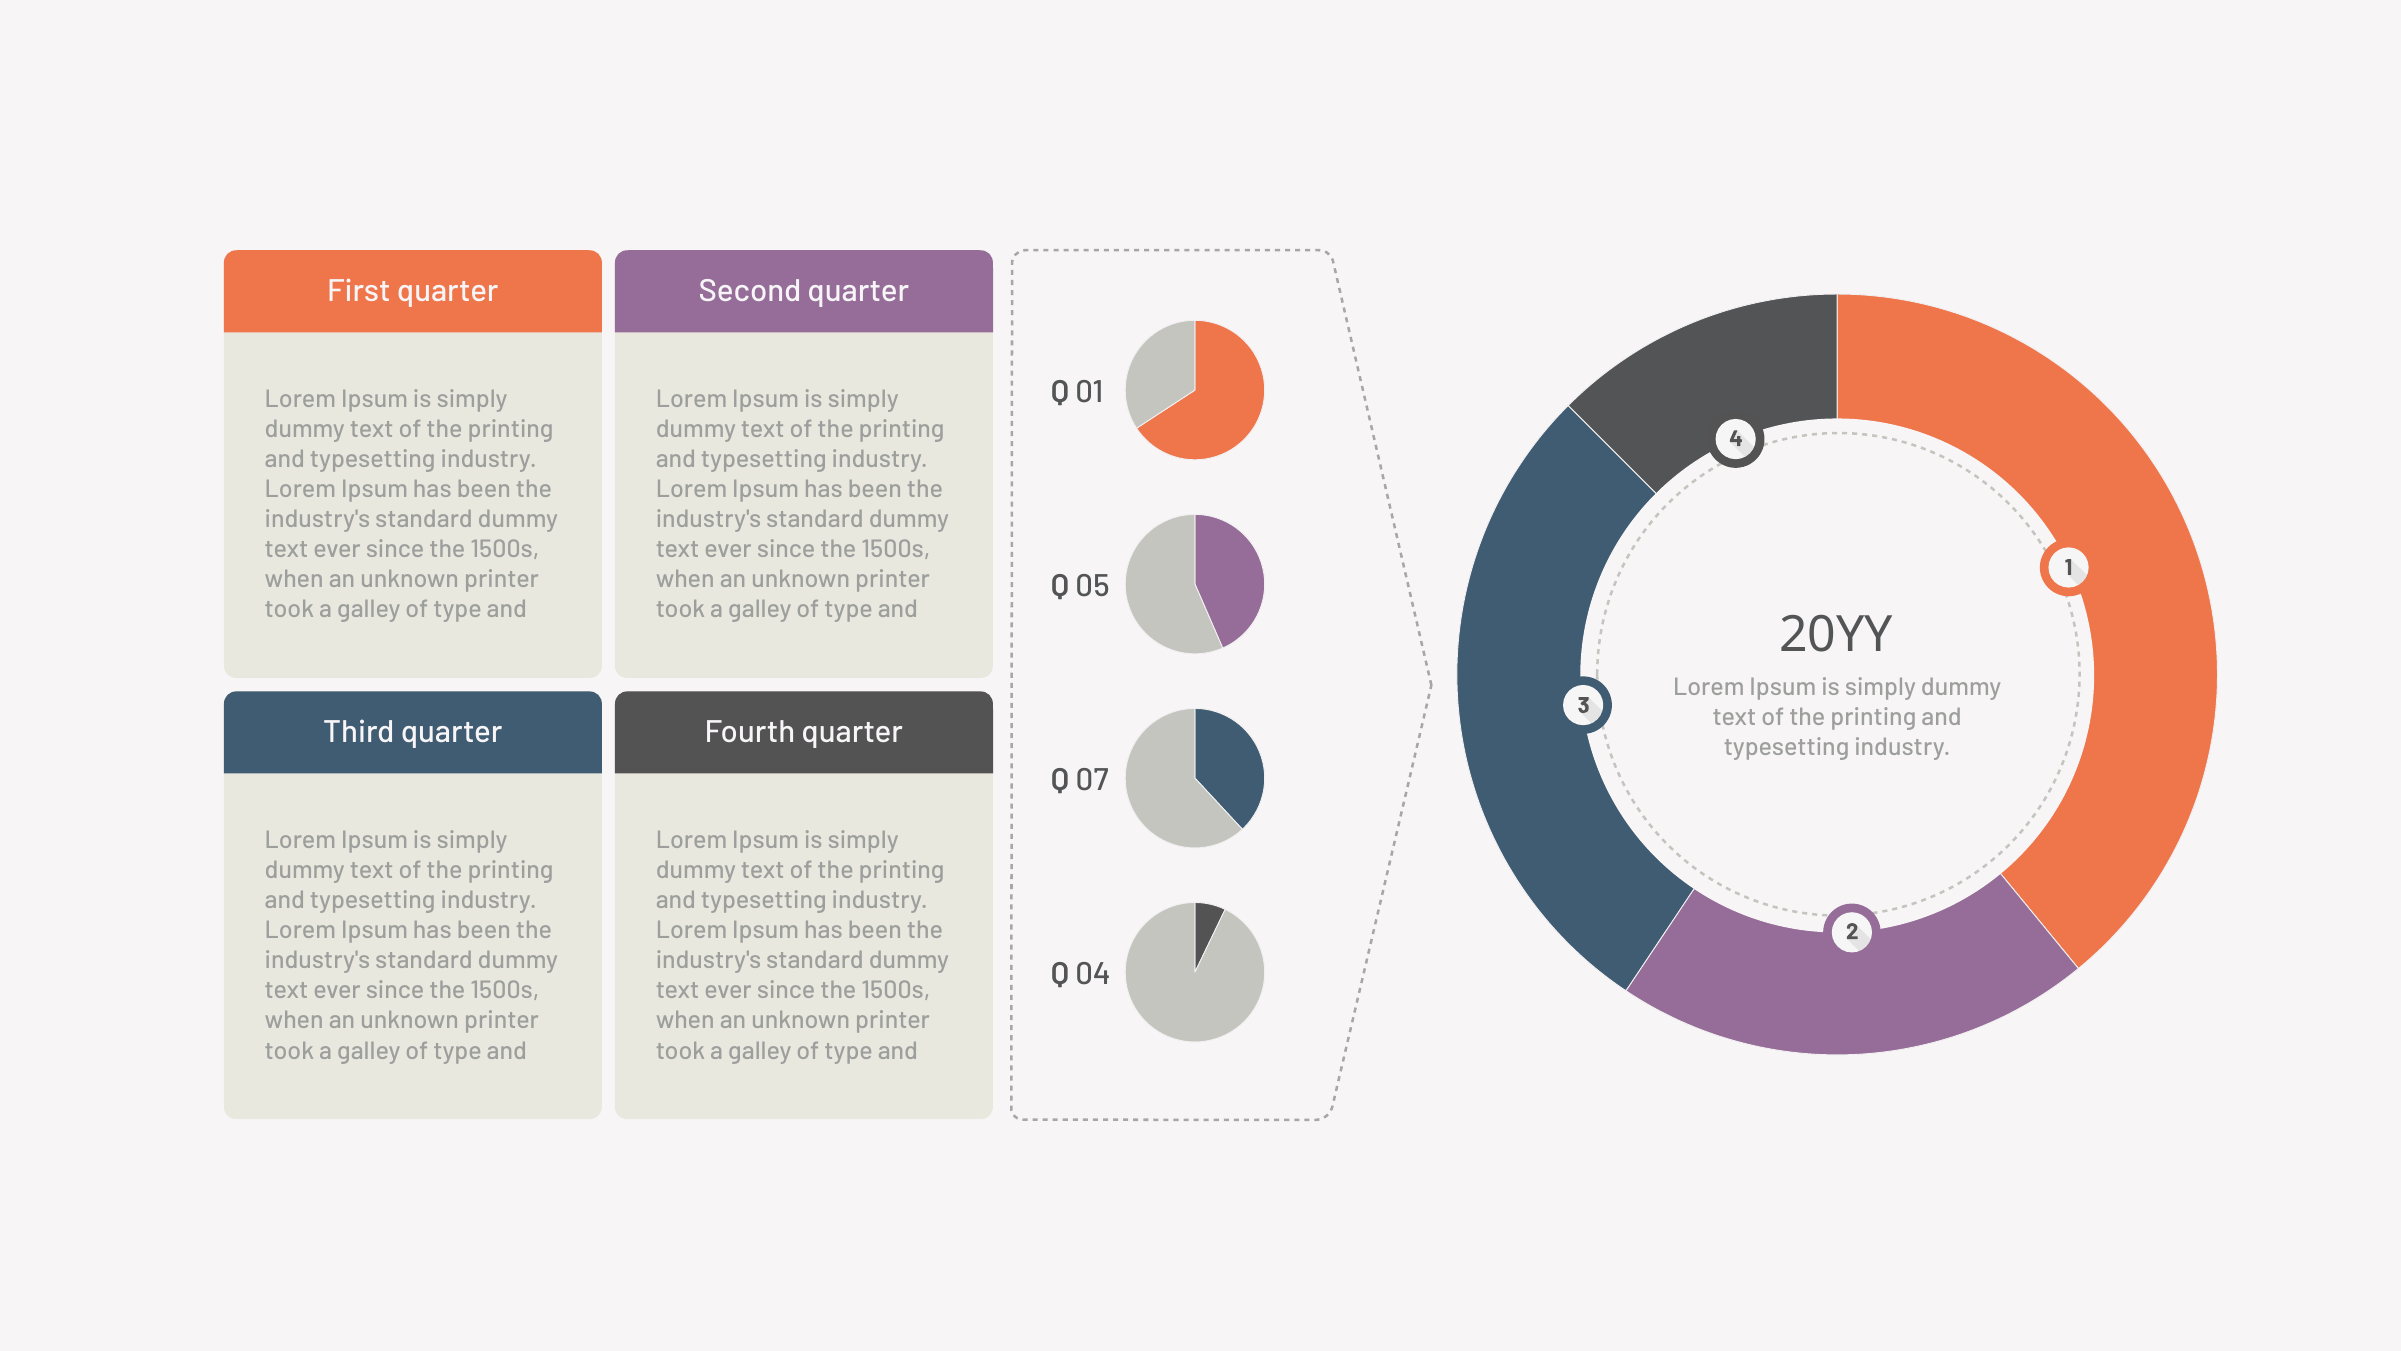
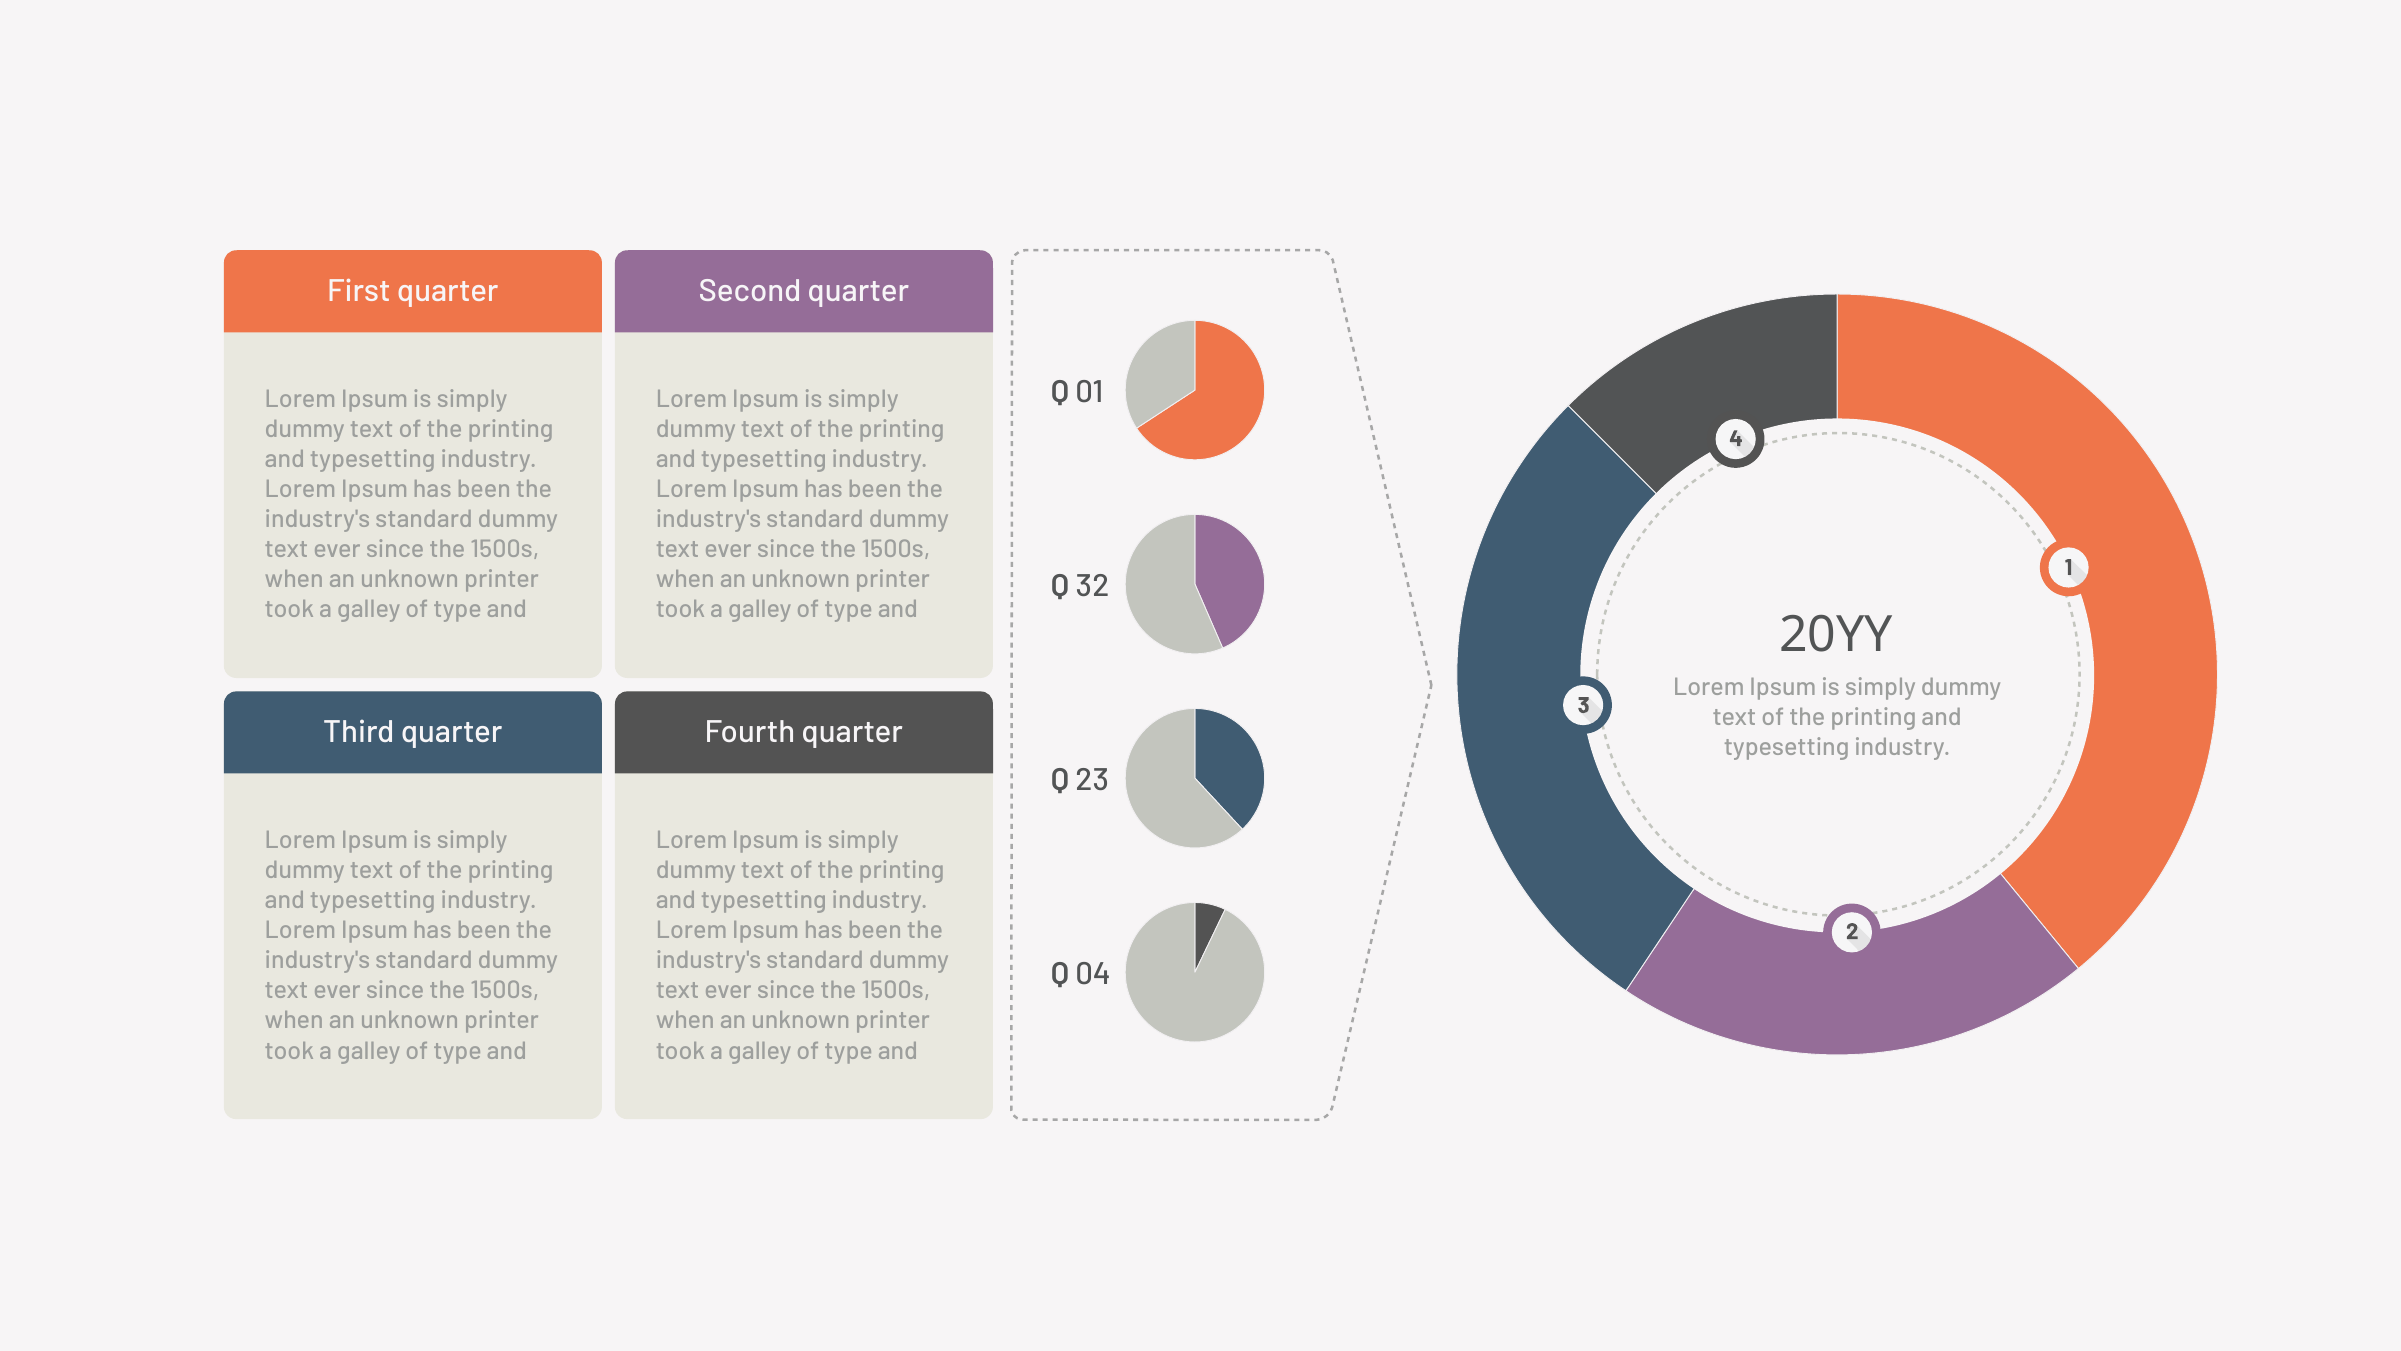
05: 05 -> 32
07: 07 -> 23
